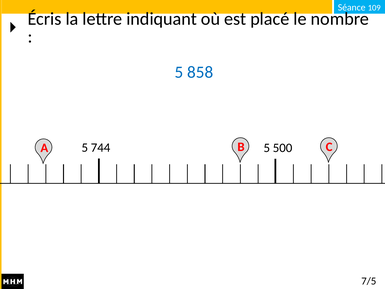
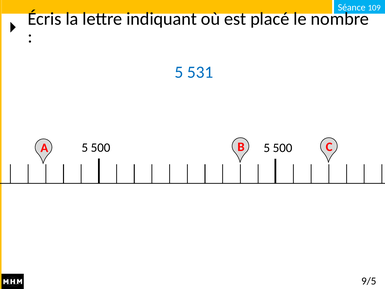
858: 858 -> 531
744 at (101, 147): 744 -> 500
7/5: 7/5 -> 9/5
